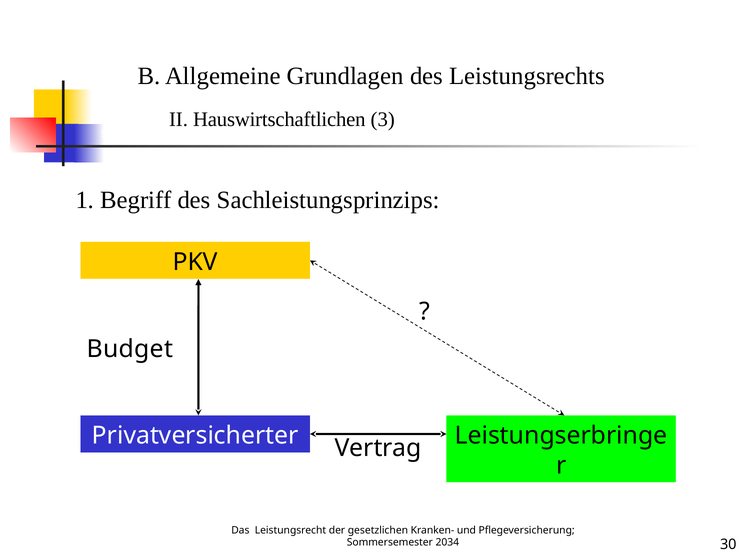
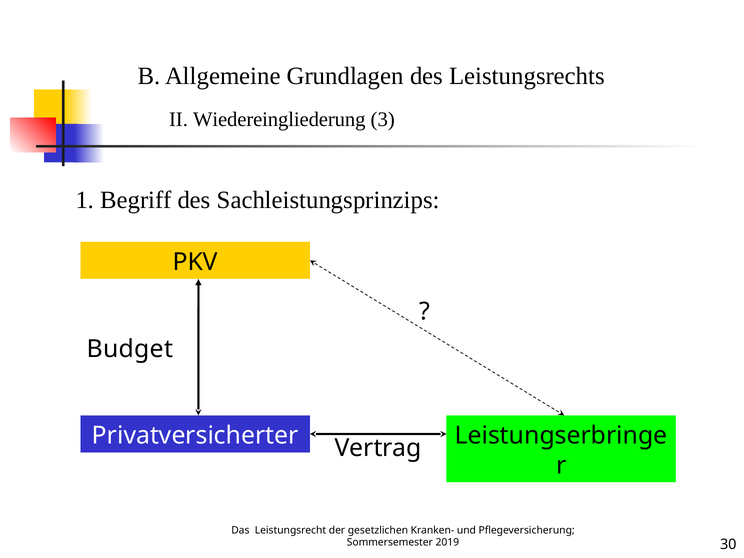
Hauswirtschaftlichen: Hauswirtschaftlichen -> Wiedereingliederung
2034: 2034 -> 2019
